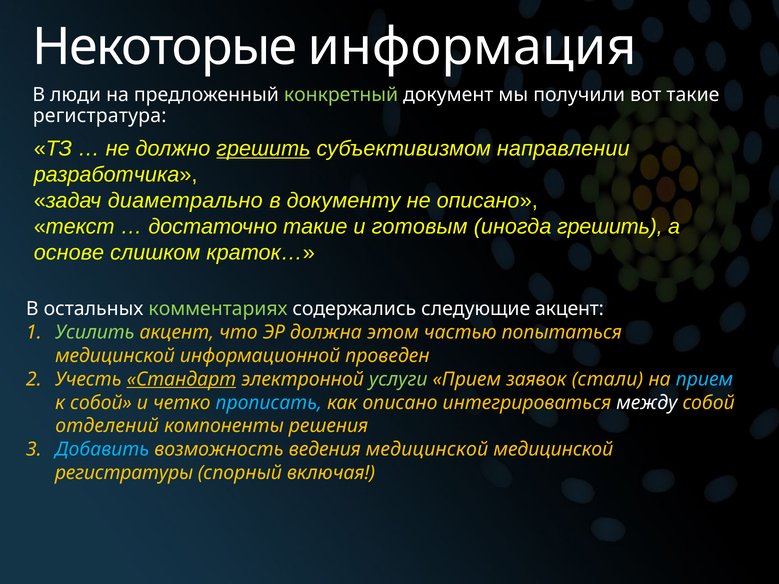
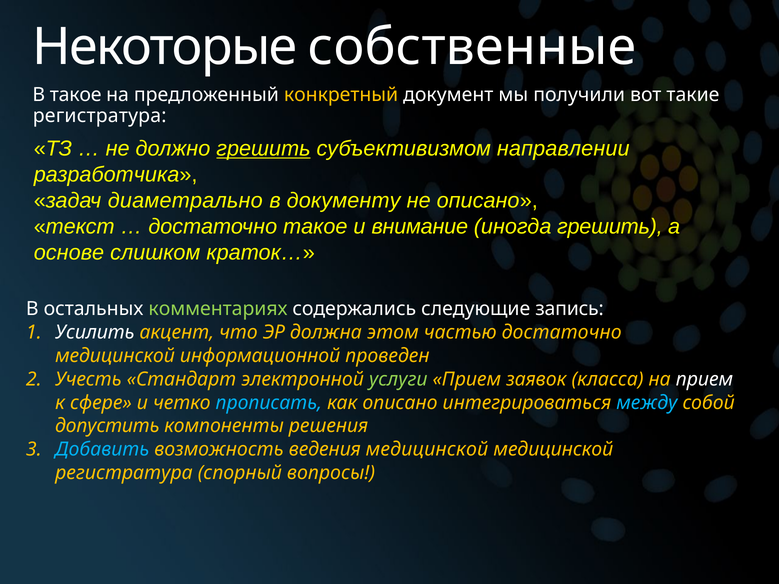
информация: информация -> собственные
В люди: люди -> такое
конкретный colour: light green -> yellow
достаточно такие: такие -> такое
готовым: готовым -> внимание
следующие акцент: акцент -> запись
Усилить colour: light green -> white
частью попытаться: попытаться -> достаточно
Стандарт underline: present -> none
стали: стали -> класса
прием at (704, 379) colour: light blue -> white
к собой: собой -> сфере
между colour: white -> light blue
отделений: отделений -> допустить
регистратуры at (124, 473): регистратуры -> регистратура
включая: включая -> вопросы
